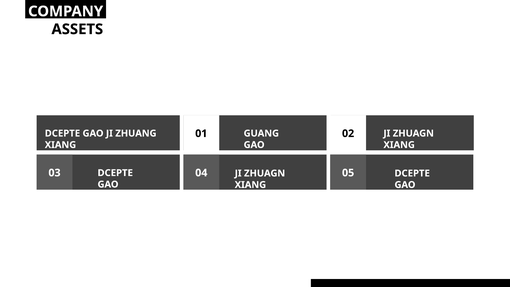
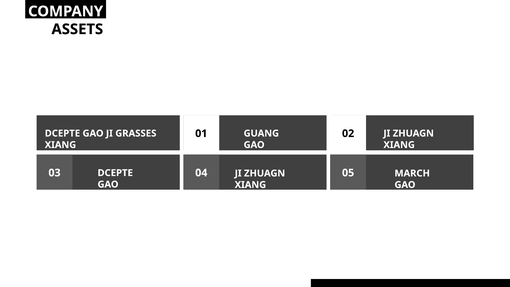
ZHUANG: ZHUANG -> GRASSES
05 DCEPTE: DCEPTE -> MARCH
